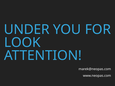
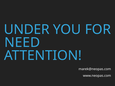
LOOK: LOOK -> NEED
